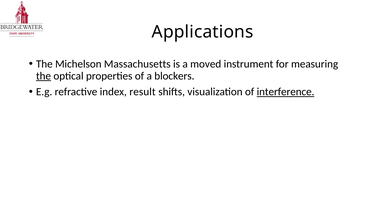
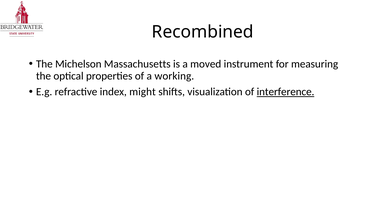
Applications: Applications -> Recombined
the at (43, 76) underline: present -> none
blockers: blockers -> working
result: result -> might
